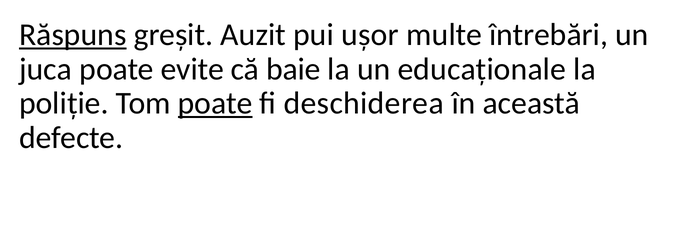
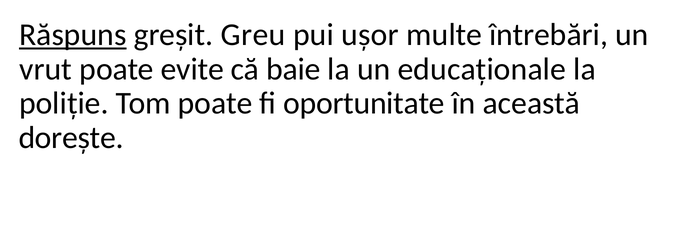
Auzit: Auzit -> Greu
juca: juca -> vrut
poate at (215, 103) underline: present -> none
deschiderea: deschiderea -> oportunitate
defecte: defecte -> dorește
